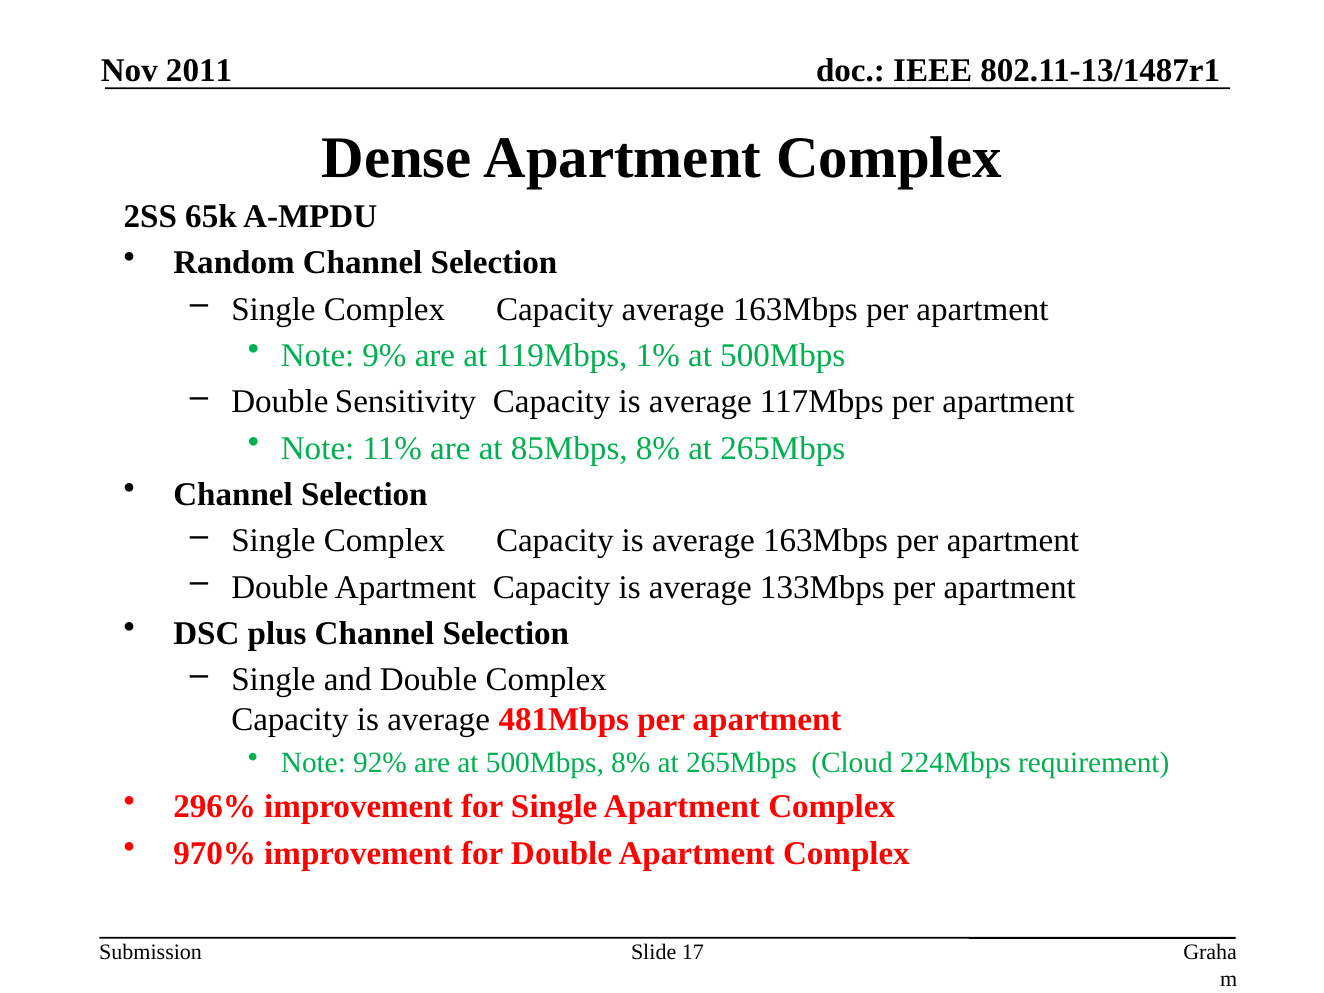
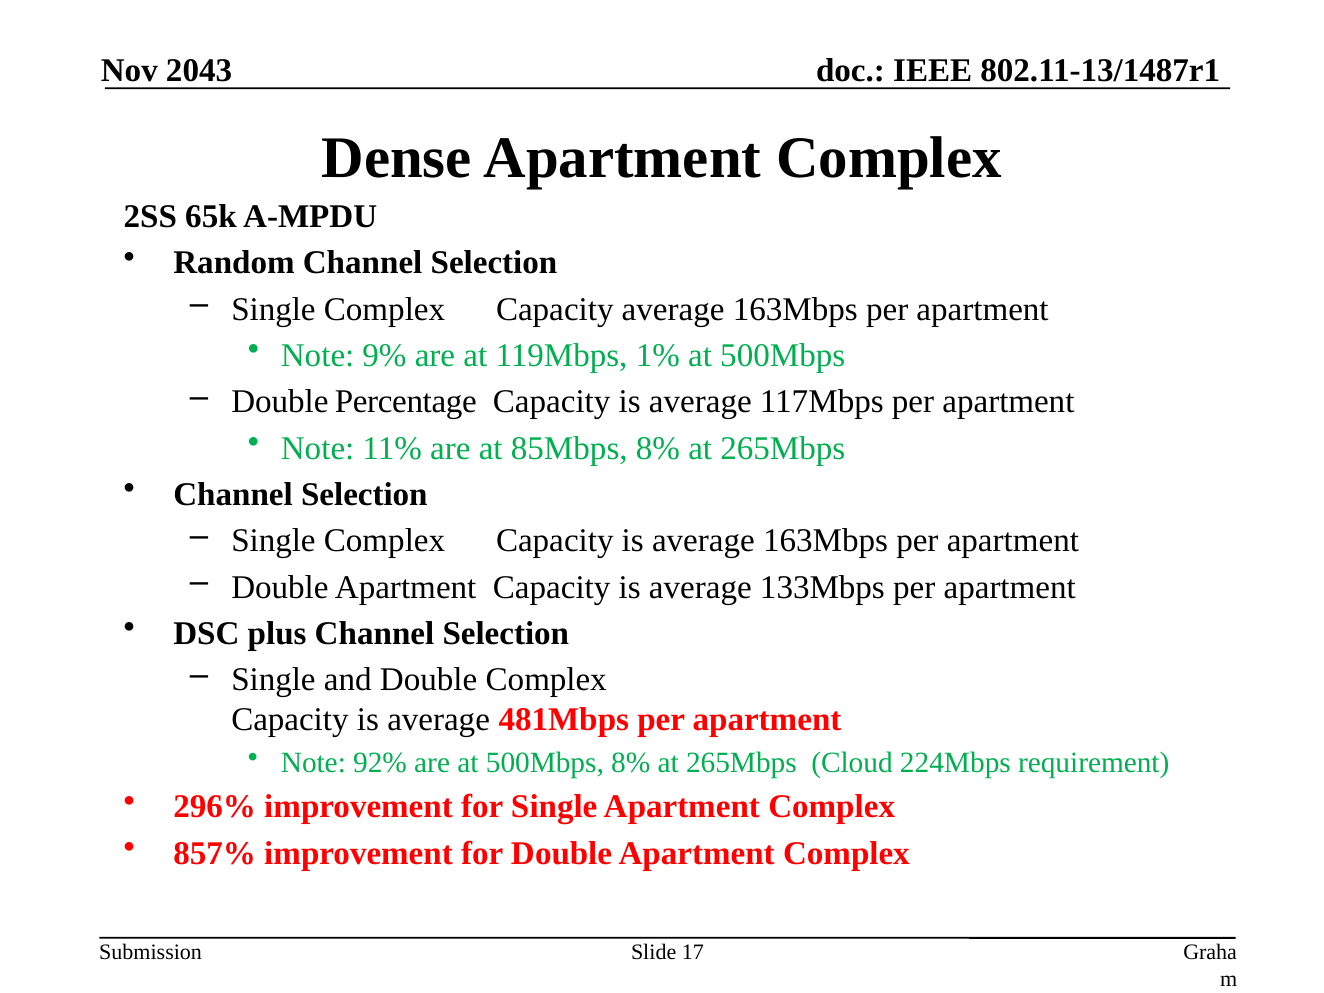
2011: 2011 -> 2043
Sensitivity: Sensitivity -> Percentage
970%: 970% -> 857%
